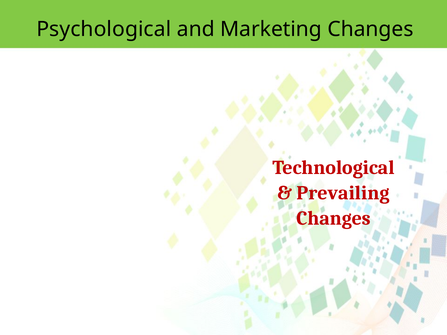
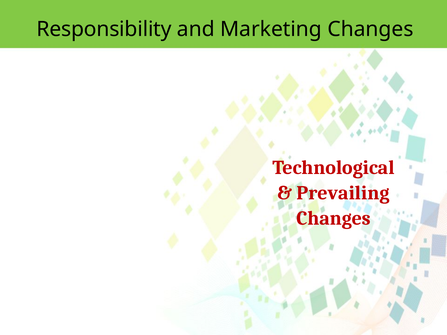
Psychological: Psychological -> Responsibility
